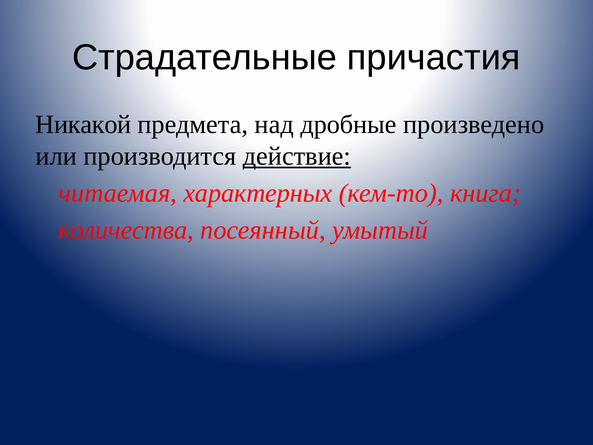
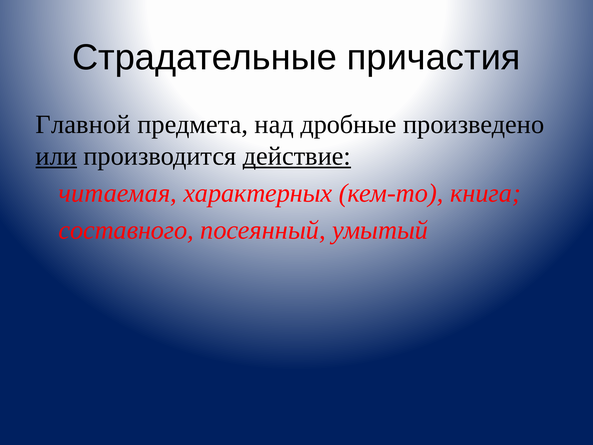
Никакой: Никакой -> Главной
или underline: none -> present
количества: количества -> составного
